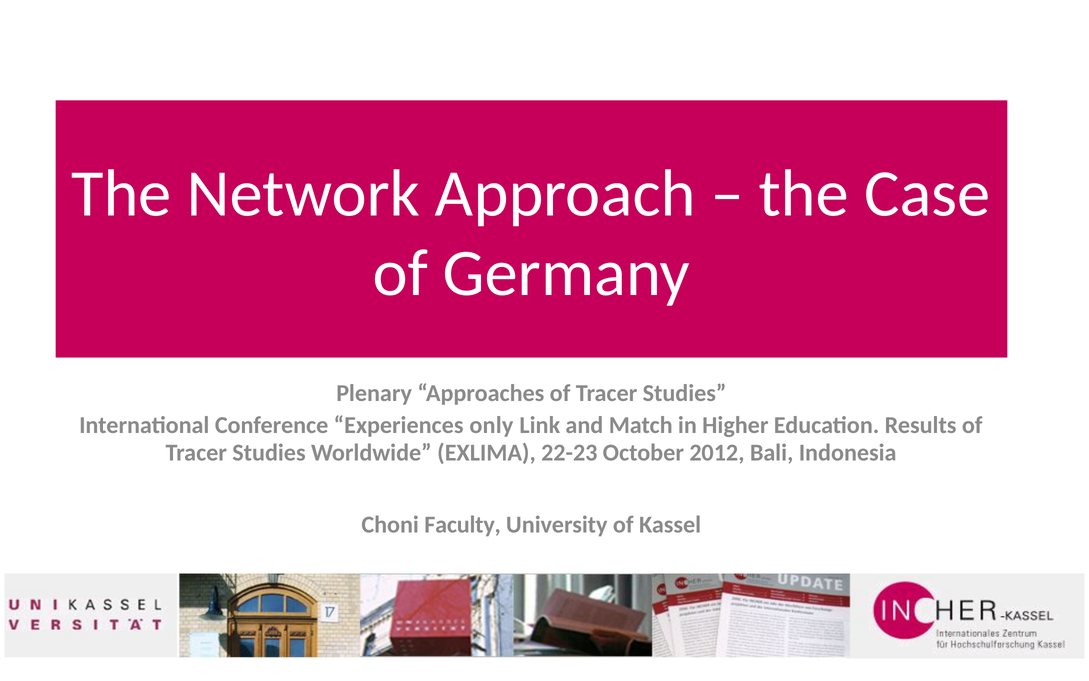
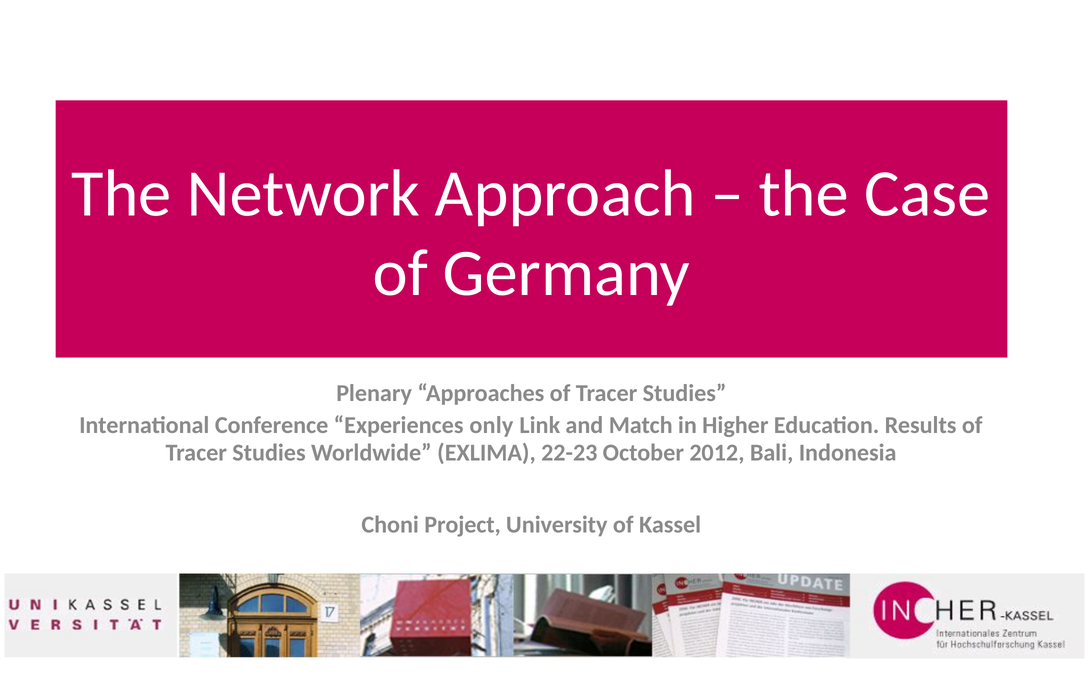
Faculty: Faculty -> Project
